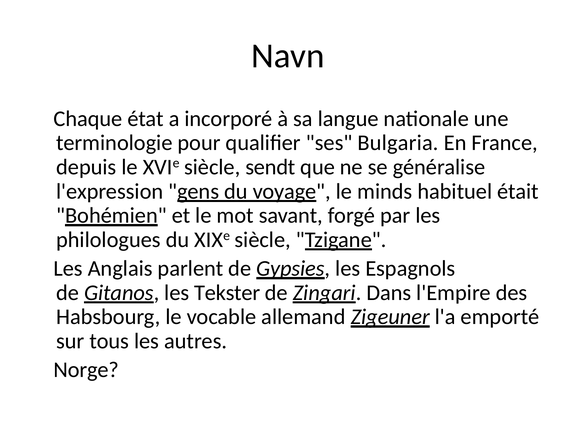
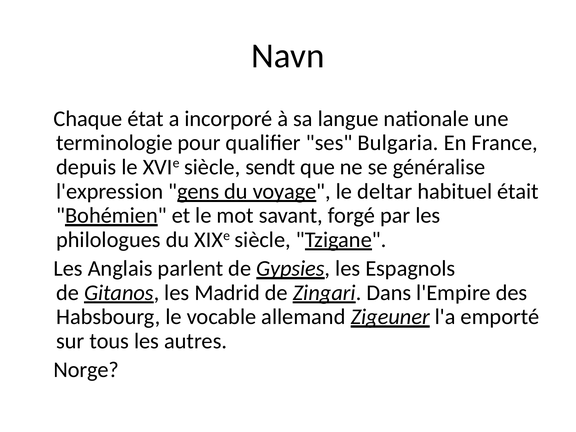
minds: minds -> deltar
Tekster: Tekster -> Madrid
